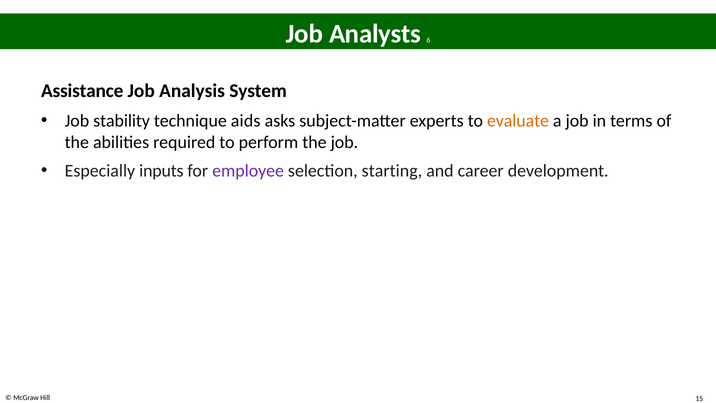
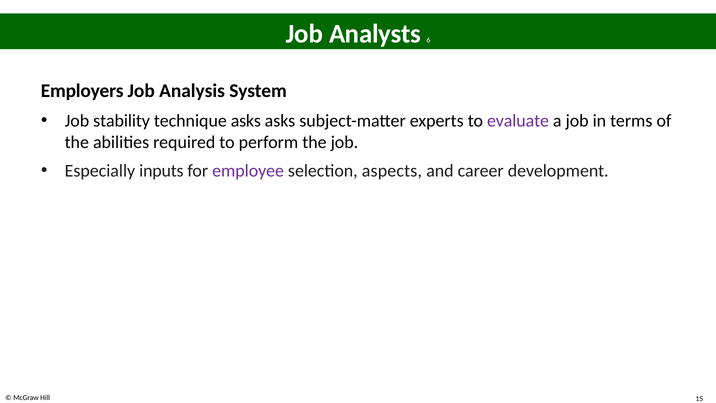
Assistance: Assistance -> Employers
technique aids: aids -> asks
evaluate colour: orange -> purple
starting: starting -> aspects
